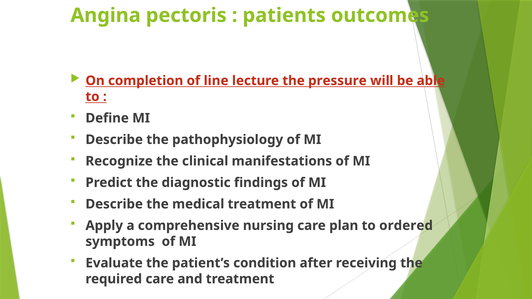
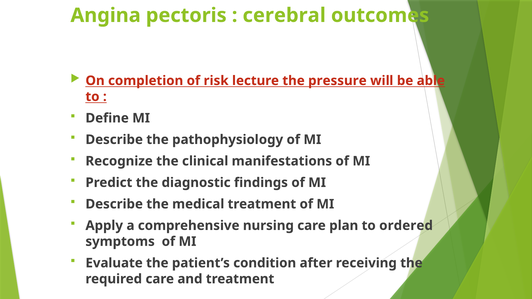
patients: patients -> cerebral
line: line -> risk
